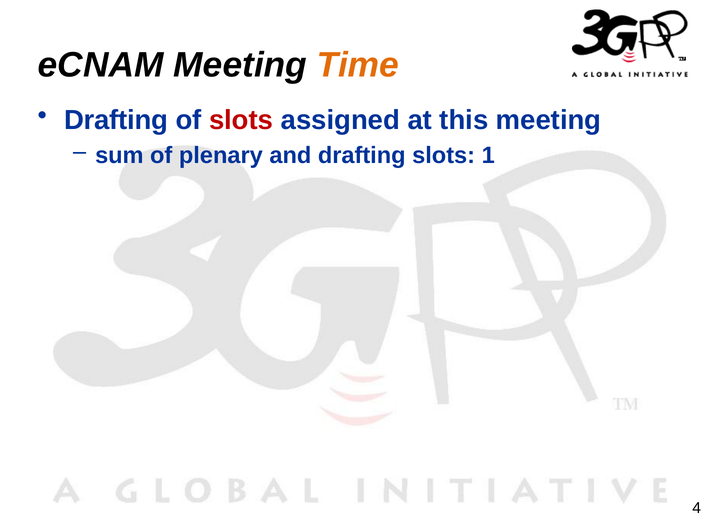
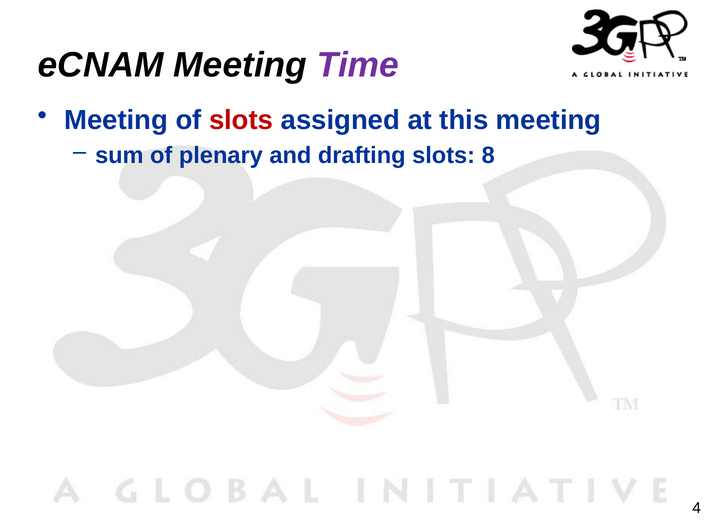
Time colour: orange -> purple
Drafting at (116, 120): Drafting -> Meeting
1: 1 -> 8
